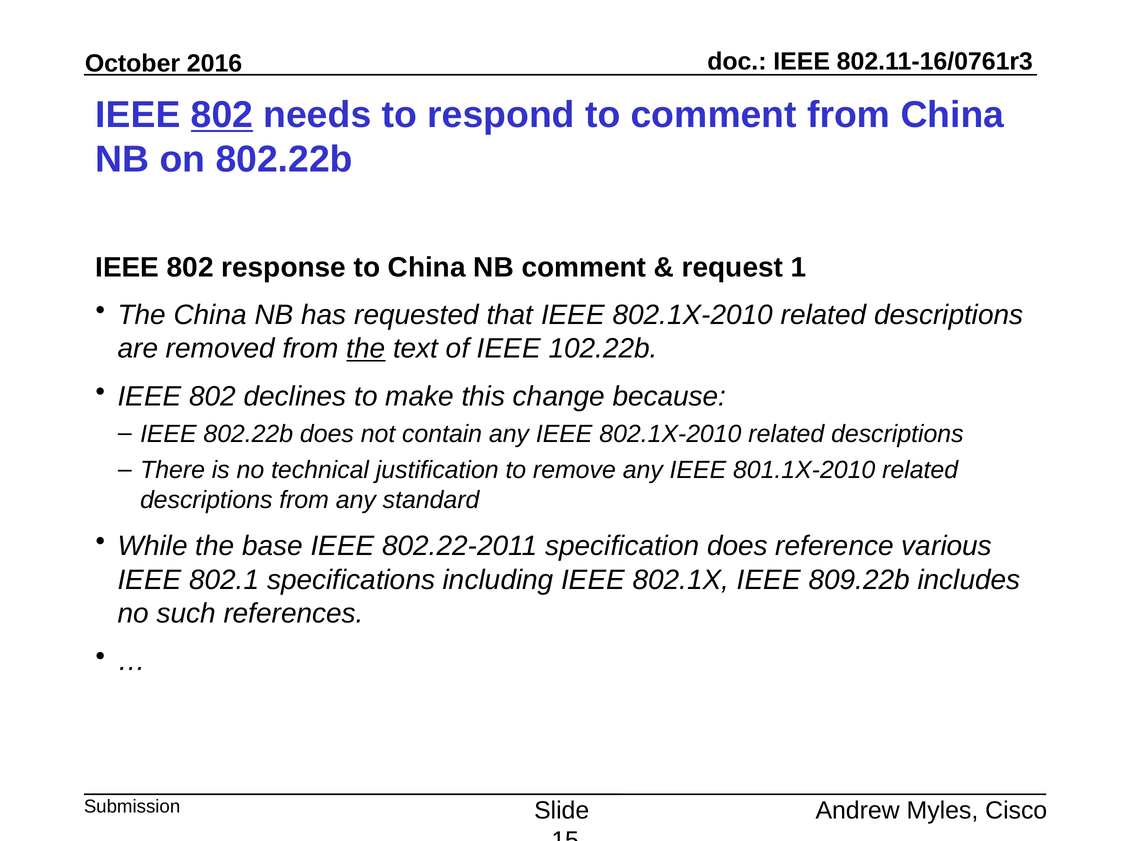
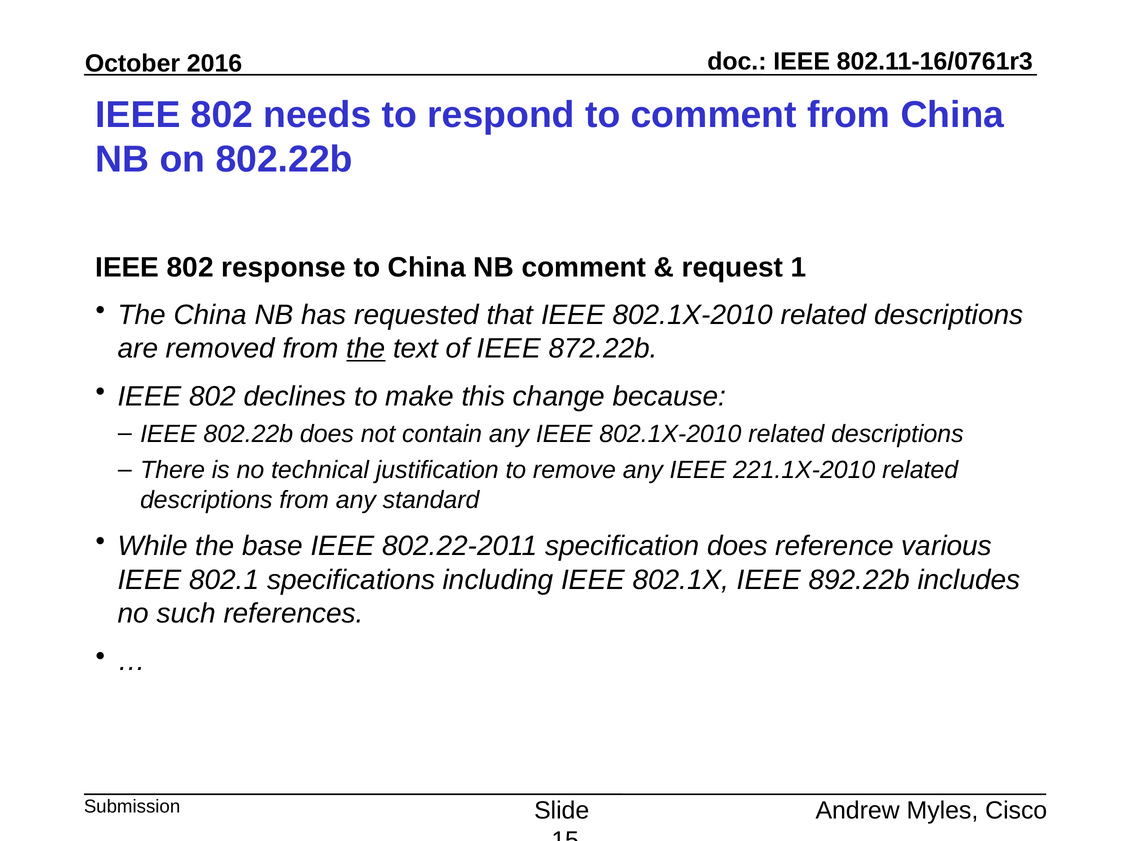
802 at (222, 115) underline: present -> none
102.22b: 102.22b -> 872.22b
801.1X-2010: 801.1X-2010 -> 221.1X-2010
809.22b: 809.22b -> 892.22b
